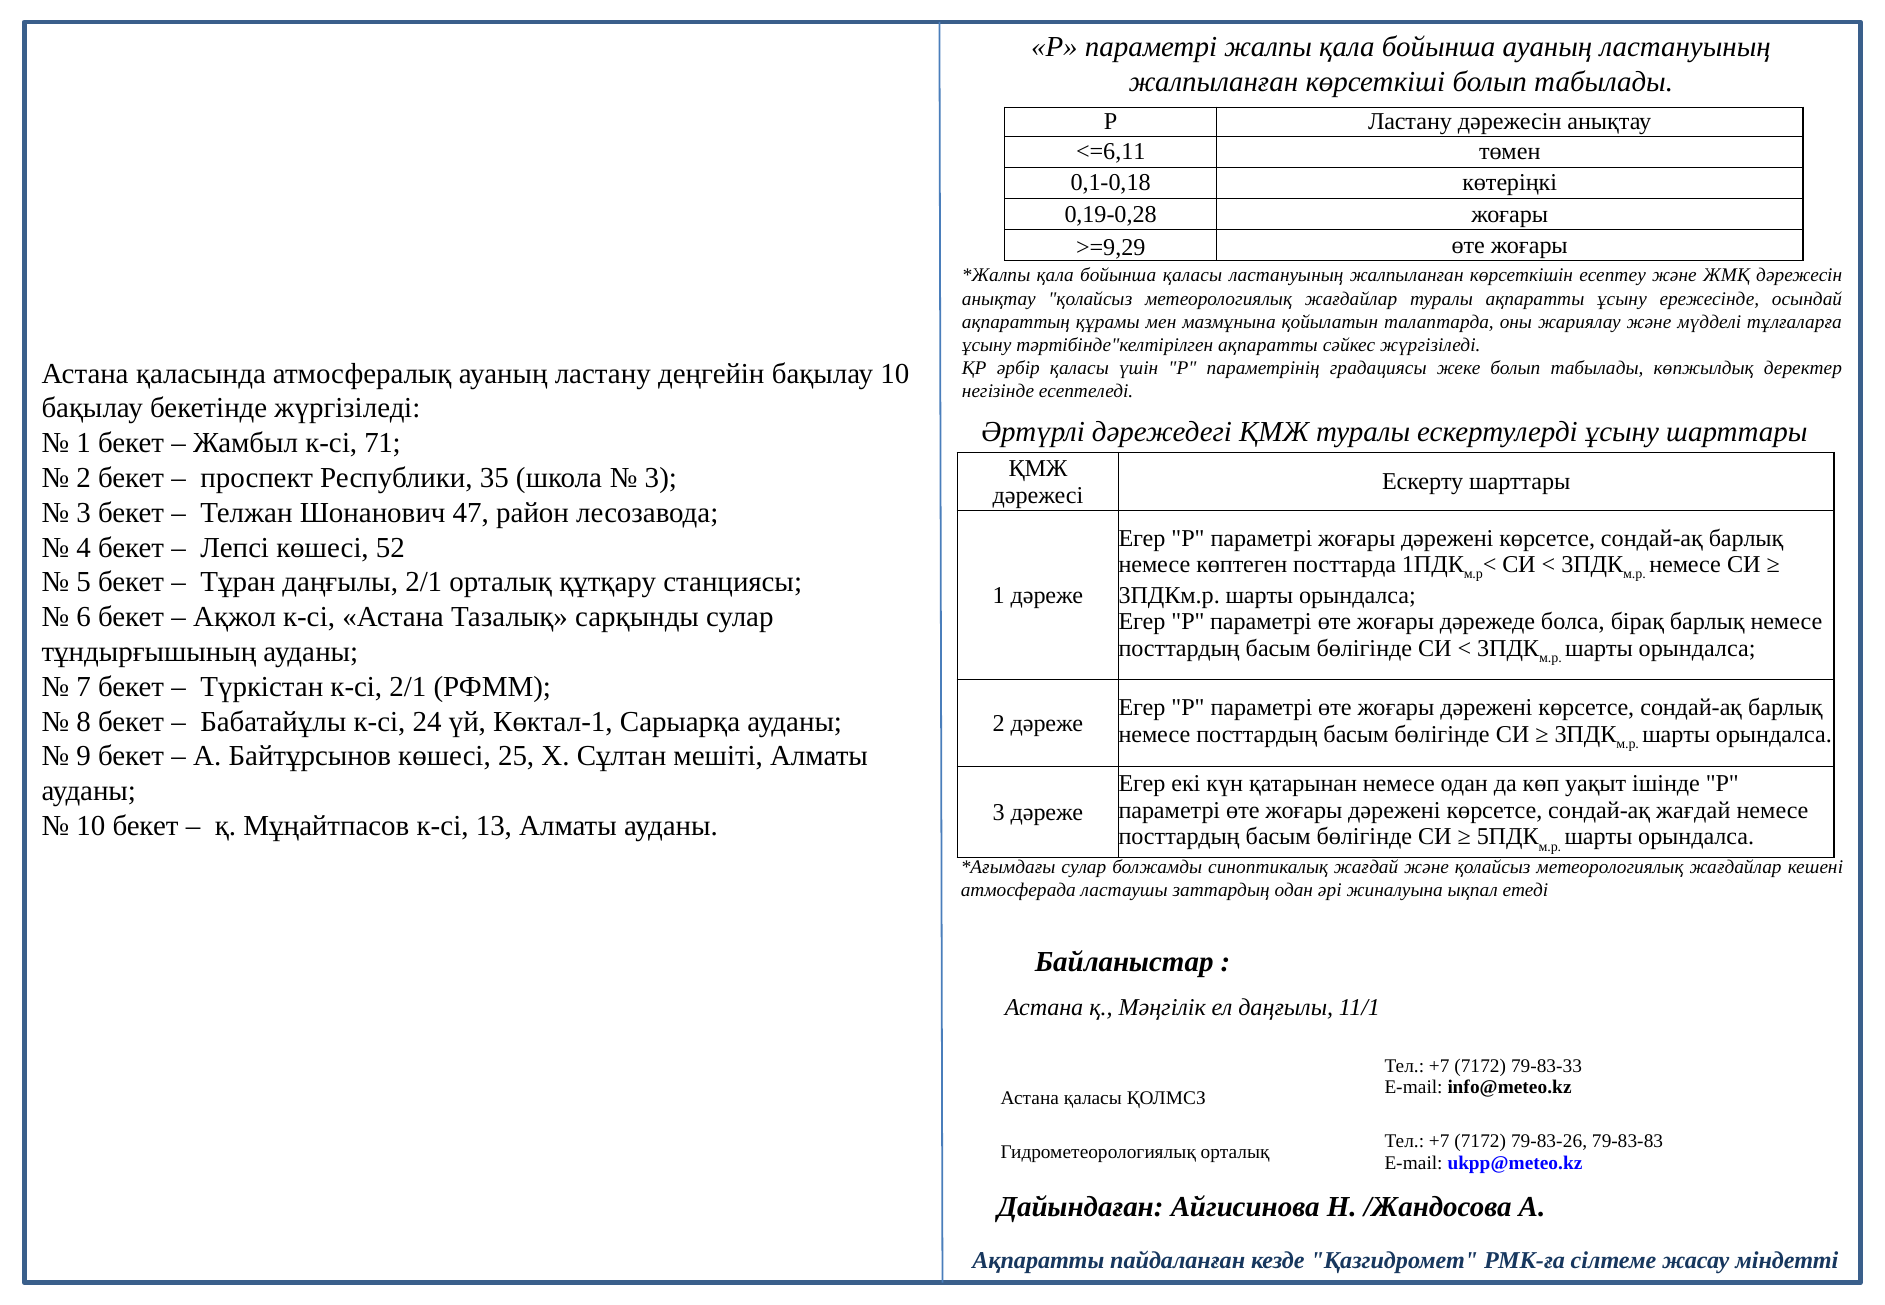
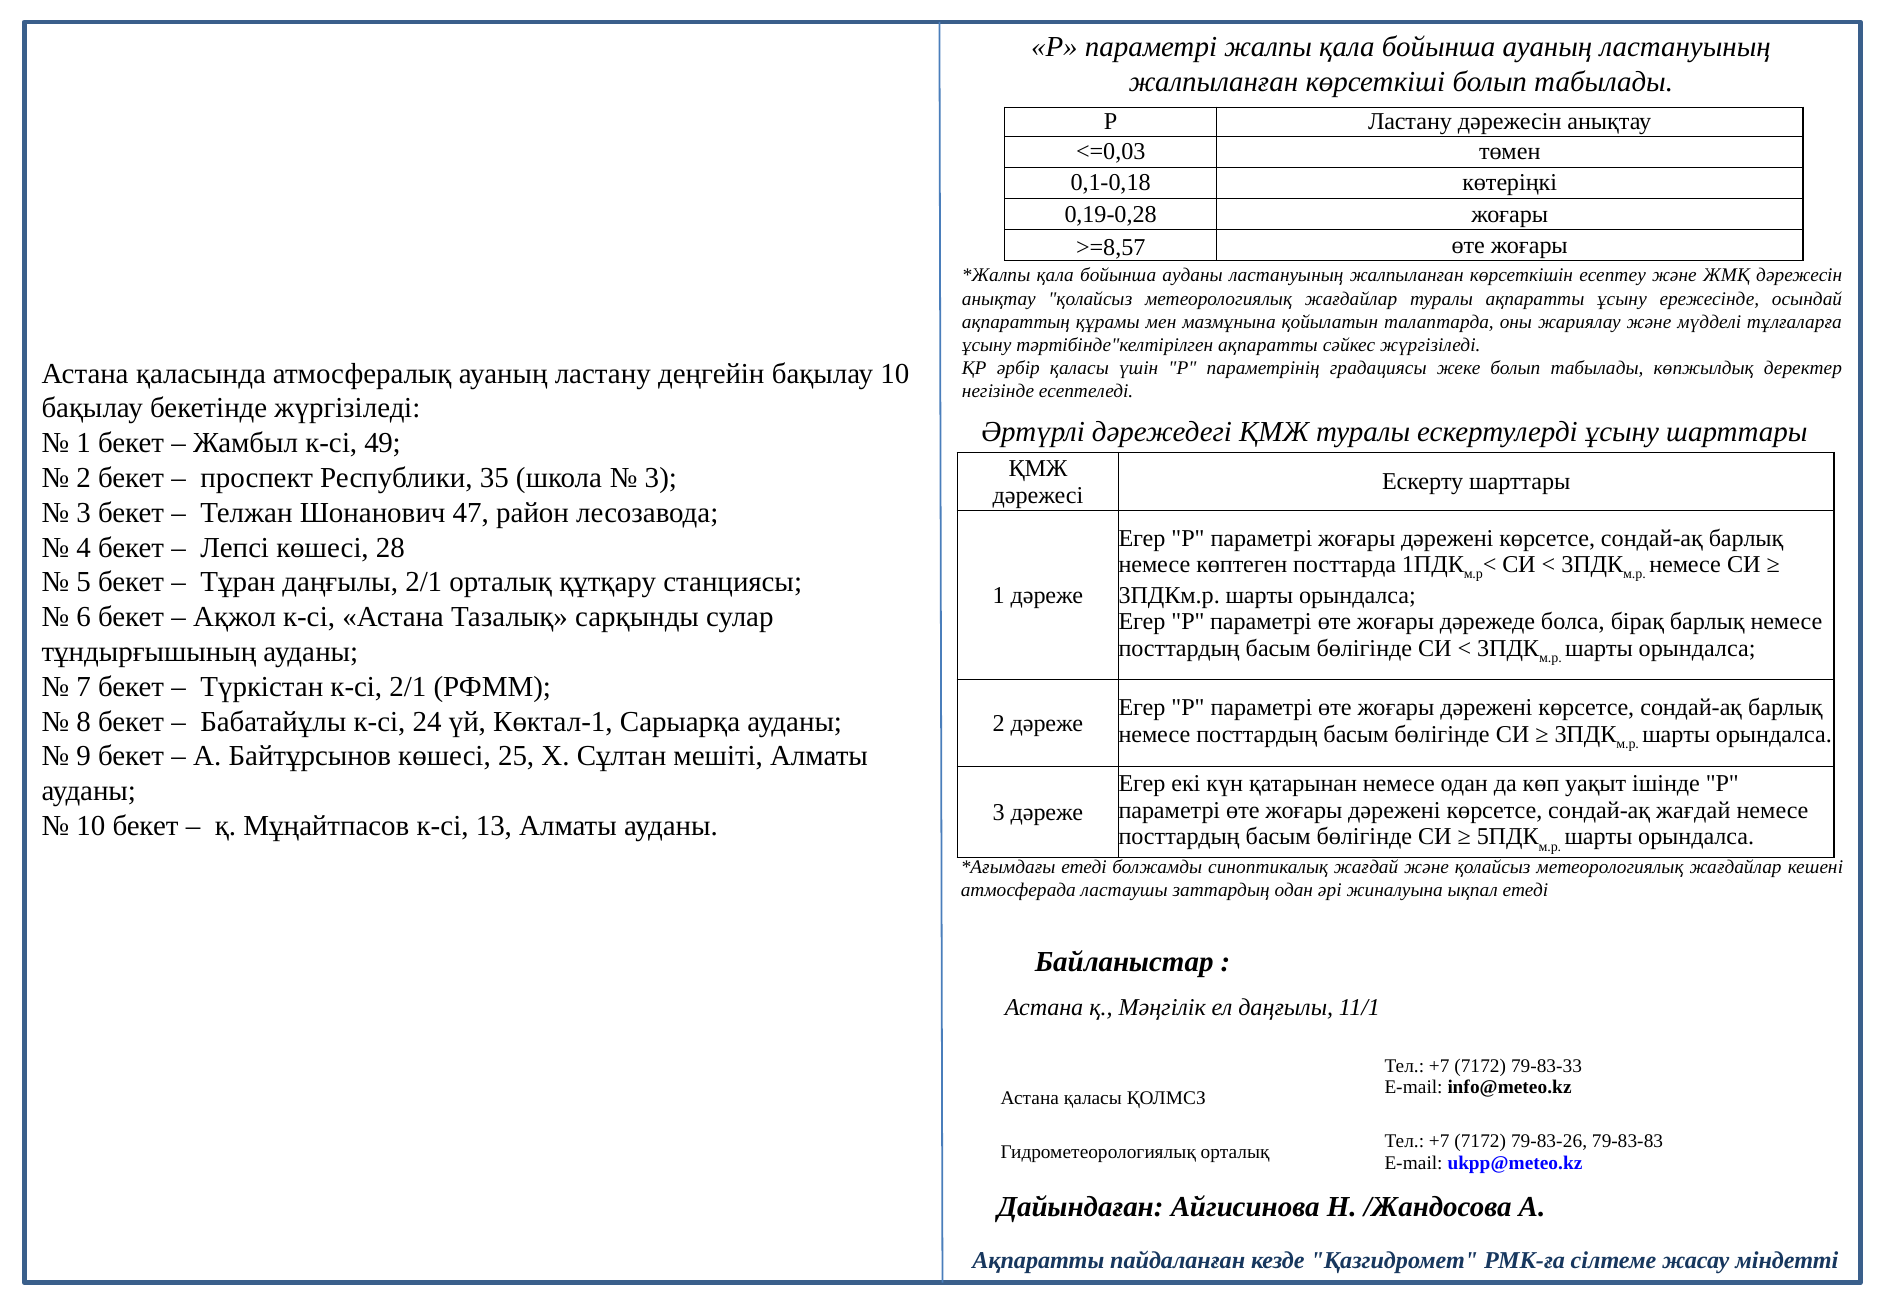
<=6,11: <=6,11 -> <=0,03
>=9,29: >=9,29 -> >=8,57
бойынша қаласы: қаласы -> ауданы
71: 71 -> 49
52: 52 -> 28
сулар at (1084, 867): сулар -> етеді
